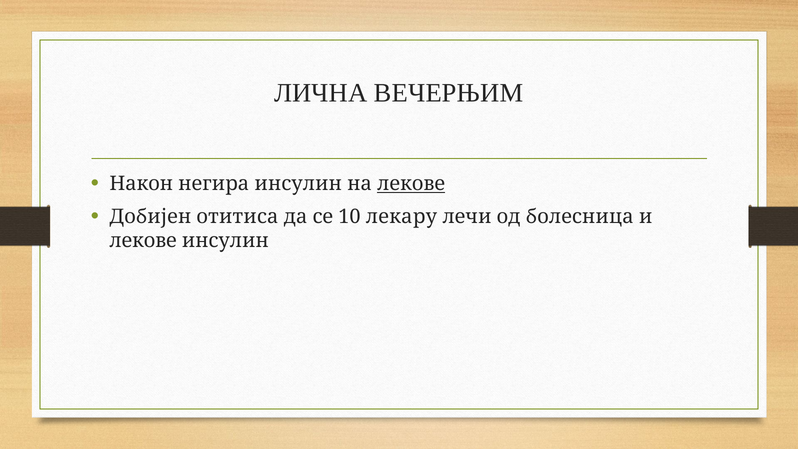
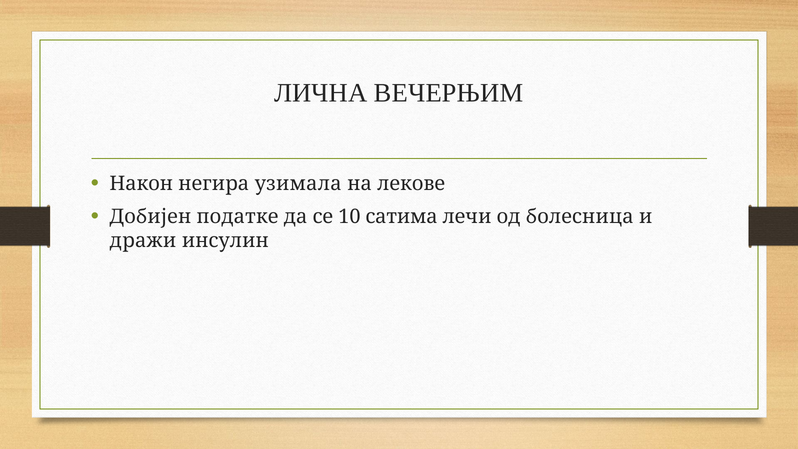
негира инсулин: инсулин -> узимала
лекове at (411, 184) underline: present -> none
отитиса: отитиса -> податке
лекару: лекару -> сатима
лекове at (143, 241): лекове -> дражи
